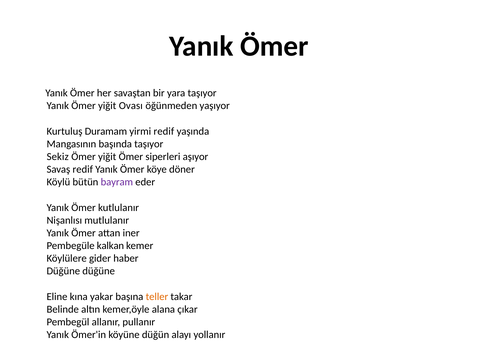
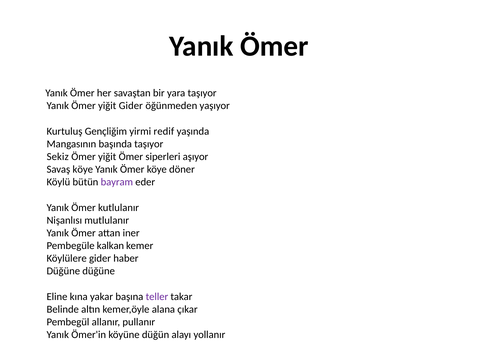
yiğit Ovası: Ovası -> Gider
Duramam: Duramam -> Gençliğim
Savaş redif: redif -> köye
teller colour: orange -> purple
